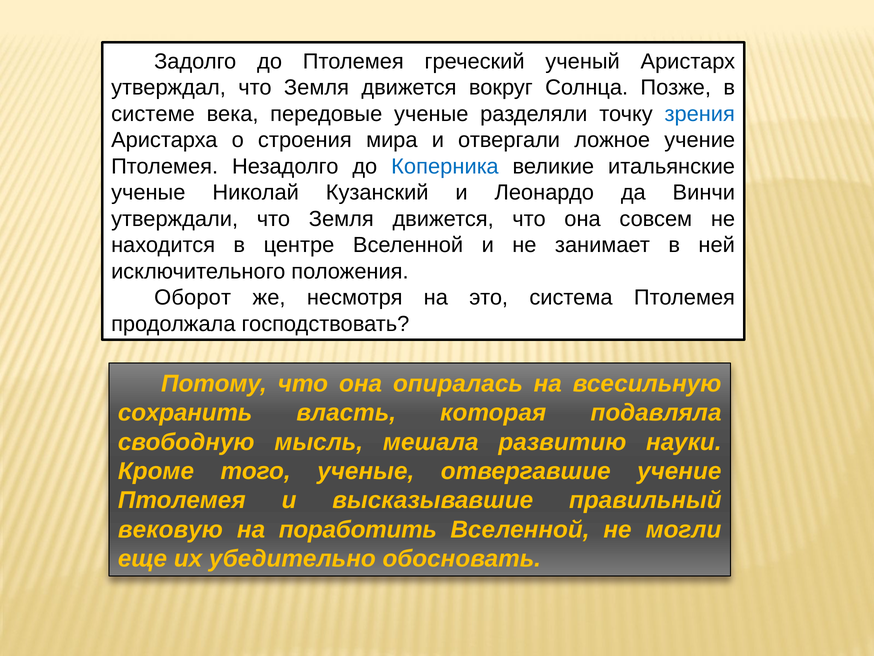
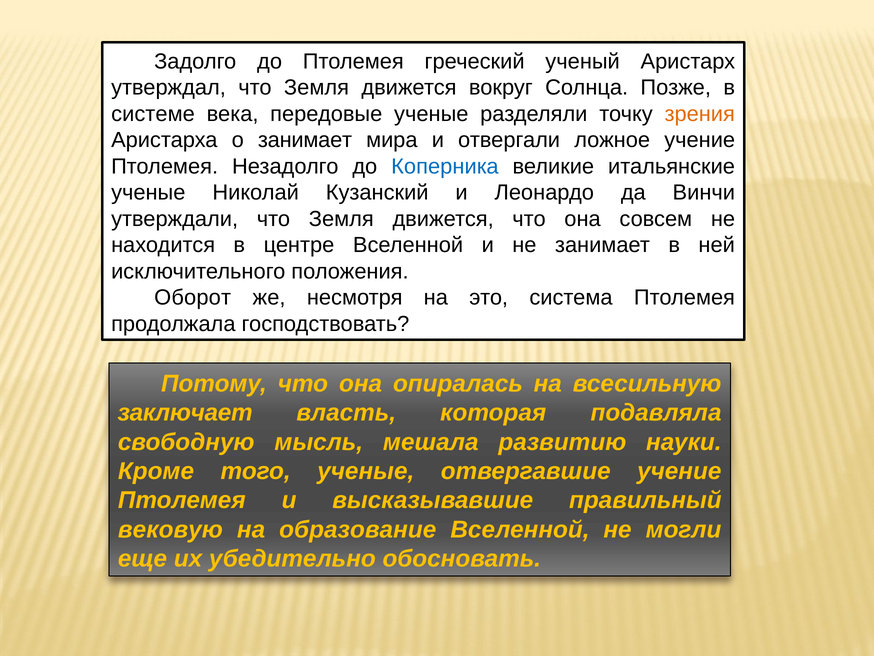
зрения colour: blue -> orange
о строения: строения -> занимает
сохранить: сохранить -> заключает
поработить: поработить -> образование
